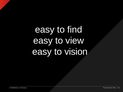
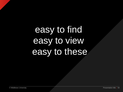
vision: vision -> these
